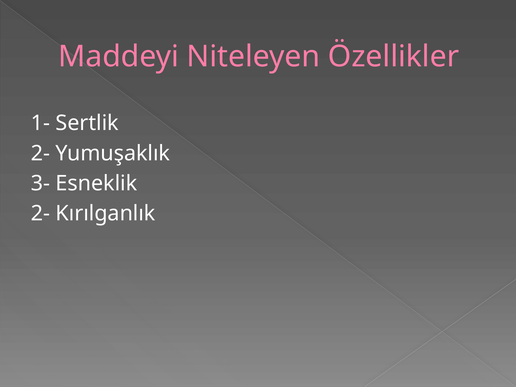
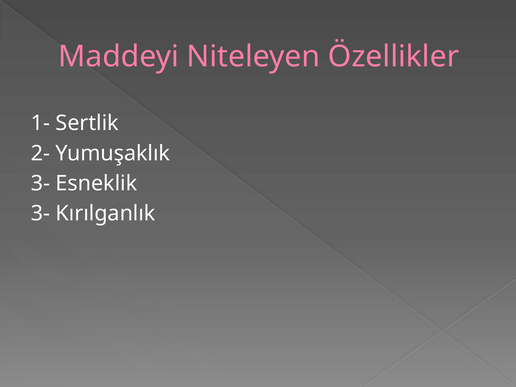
2- at (40, 214): 2- -> 3-
